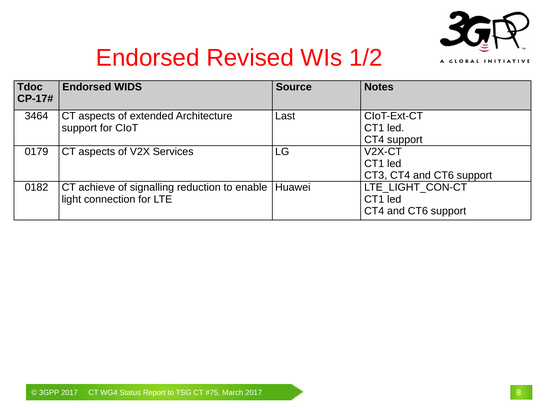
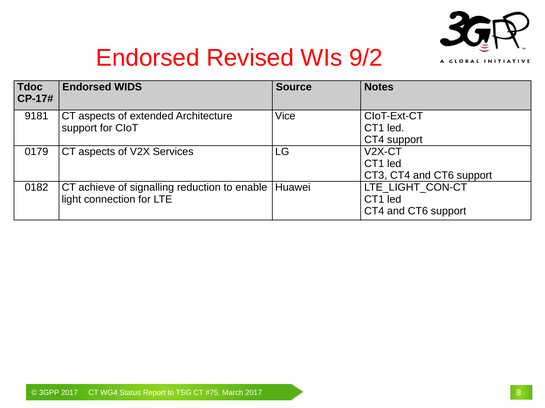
1/2: 1/2 -> 9/2
3464: 3464 -> 9181
Last: Last -> Vice
